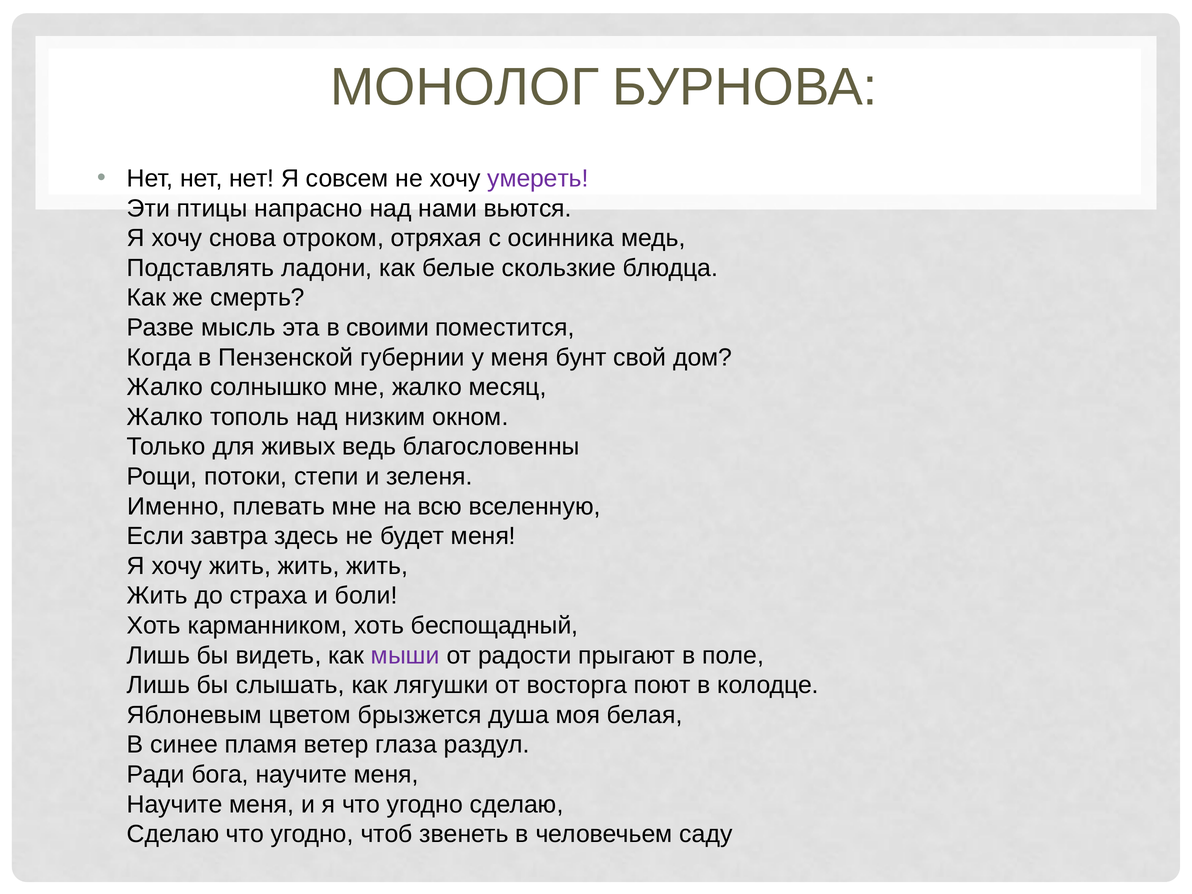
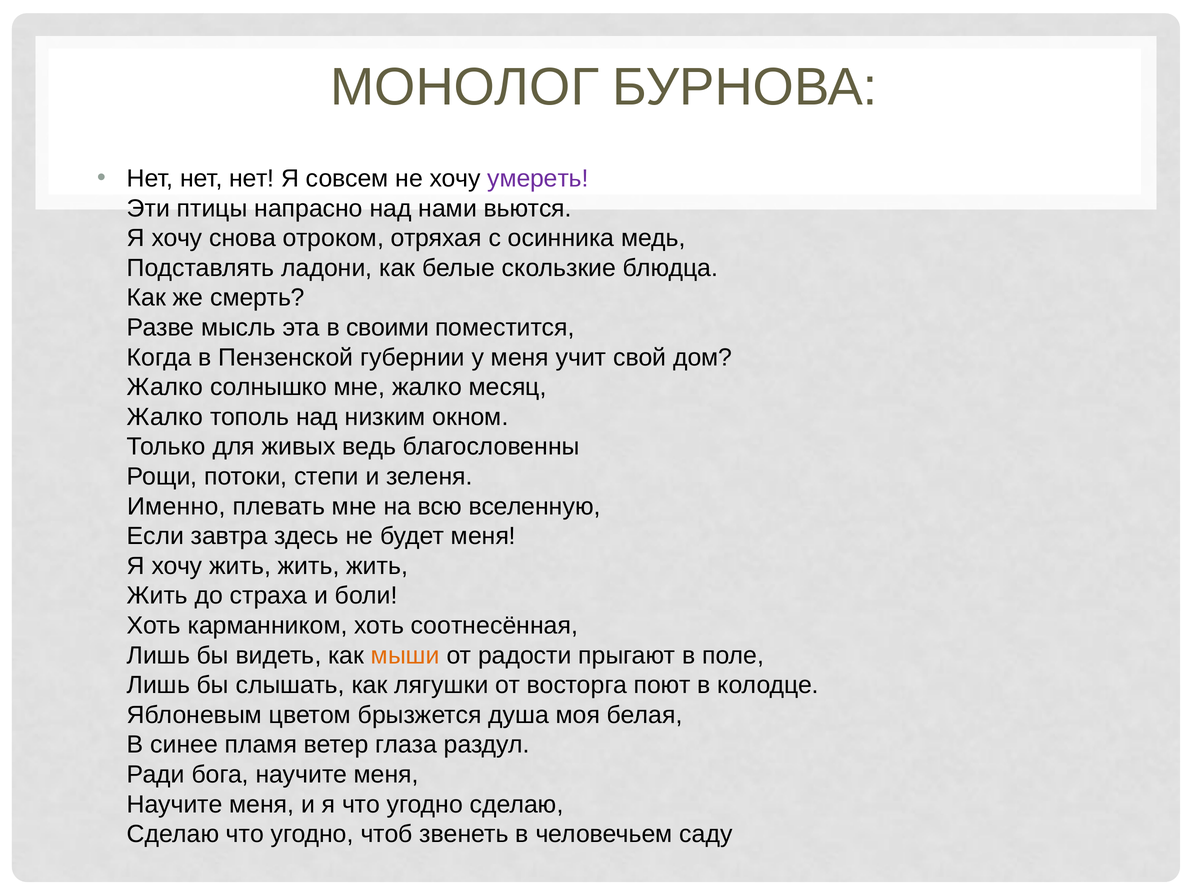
бунт: бунт -> учит
беспощадный: беспощадный -> соотнесённая
мыши colour: purple -> orange
